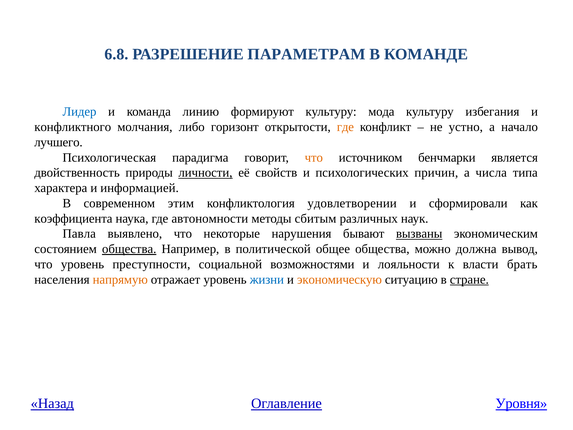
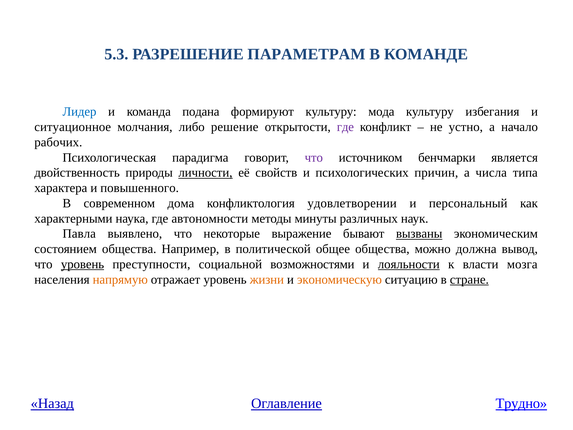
6.8: 6.8 -> 5.3
линию: линию -> подана
конфликтного: конфликтного -> ситуационное
горизонт: горизонт -> решение
где at (345, 127) colour: orange -> purple
лучшего: лучшего -> рабочих
что at (314, 157) colour: orange -> purple
информацией: информацией -> повышенного
этим: этим -> дома
сформировали: сформировали -> персональный
коэффициента: коэффициента -> характерными
сбитым: сбитым -> минуты
нарушения: нарушения -> выражение
общества at (129, 249) underline: present -> none
уровень at (83, 264) underline: none -> present
лояльности underline: none -> present
брать: брать -> мозга
жизни colour: blue -> orange
Уровня: Уровня -> Трудно
